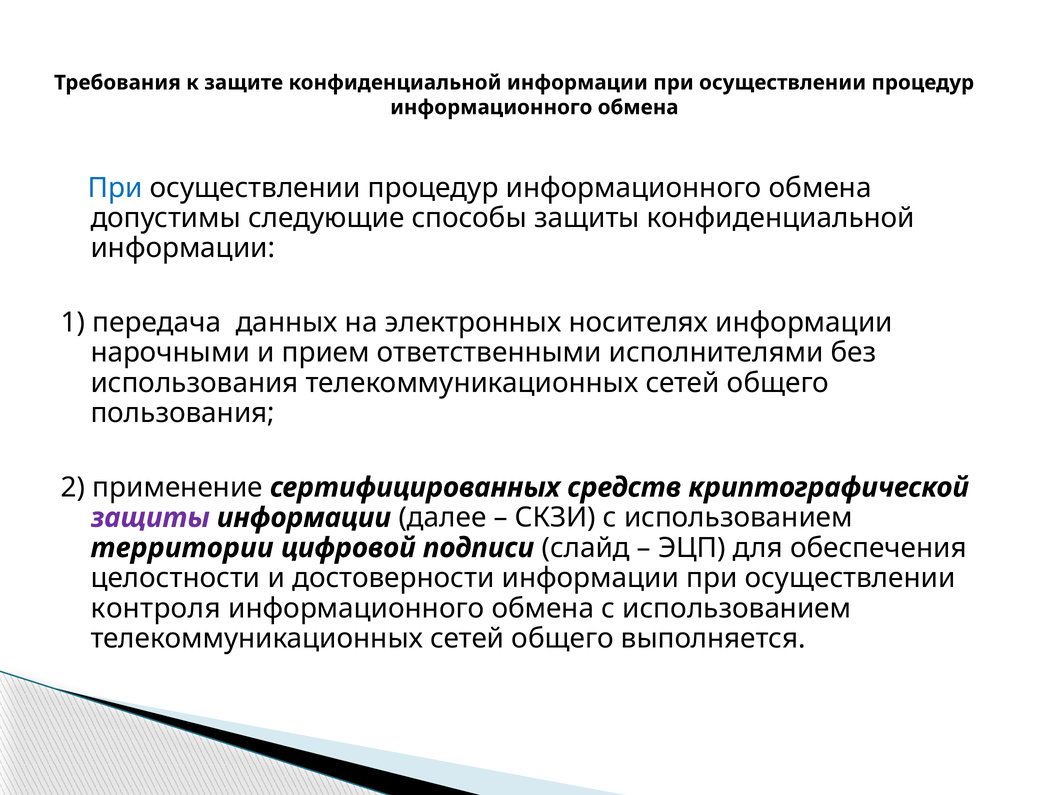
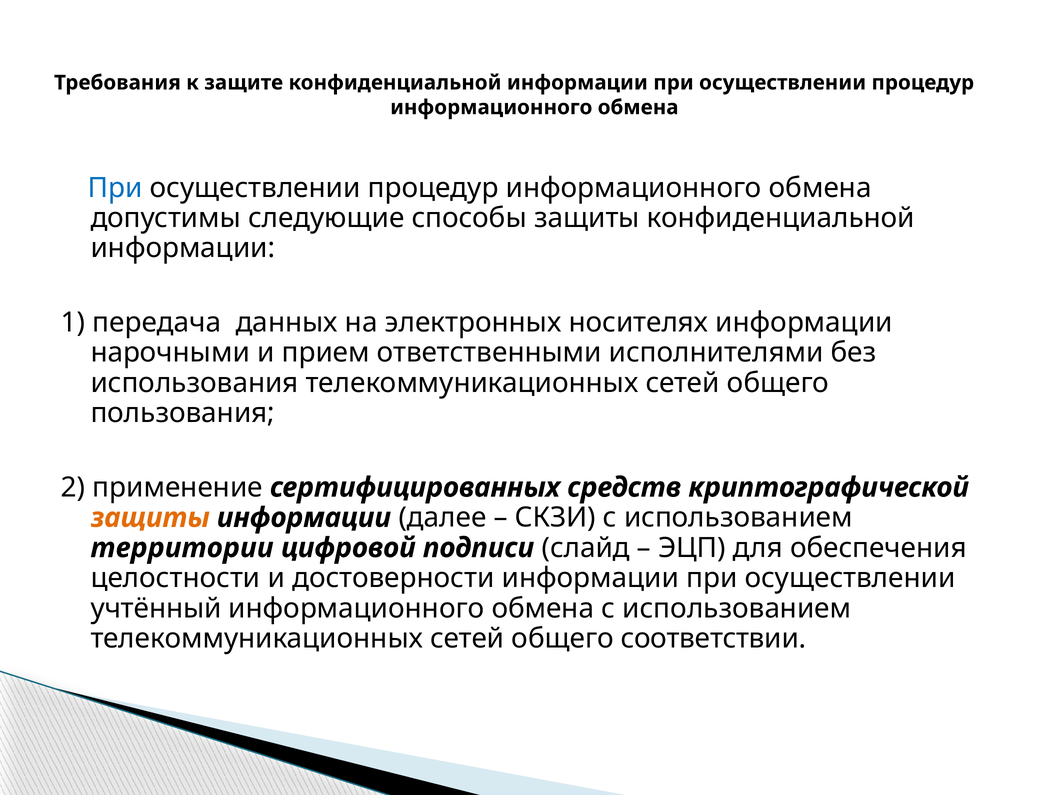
защиты at (150, 518) colour: purple -> orange
контроля: контроля -> учтённый
выполняется: выполняется -> соответствии
